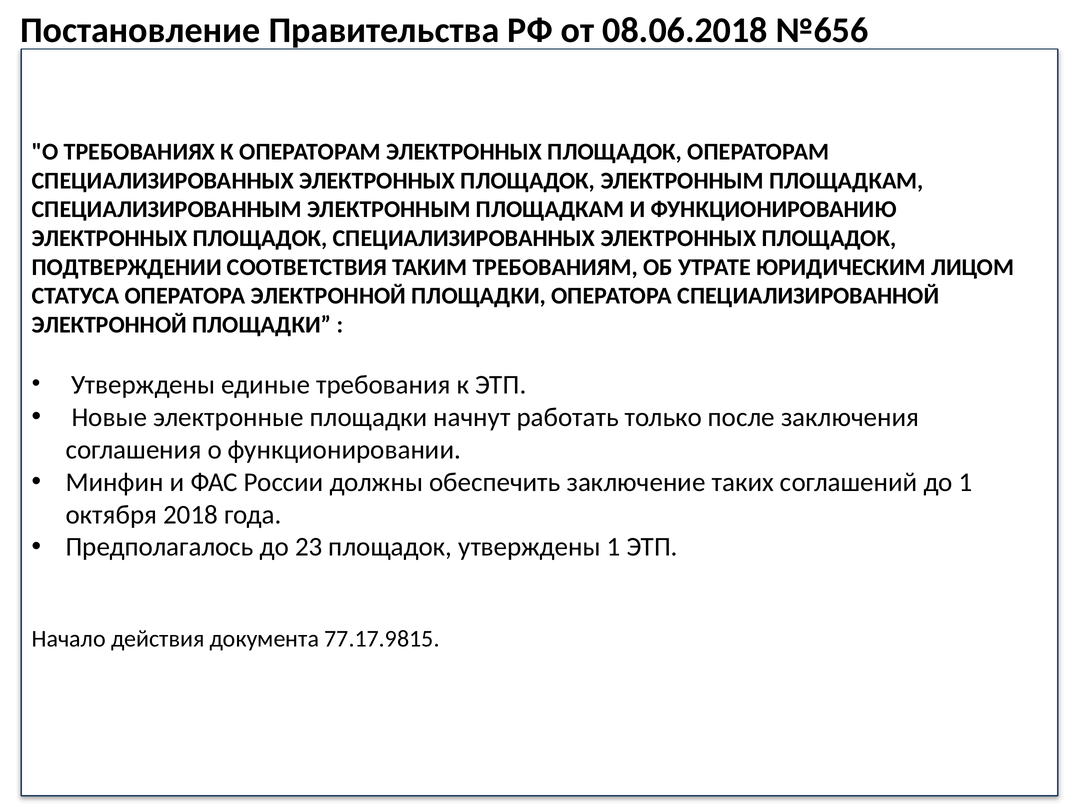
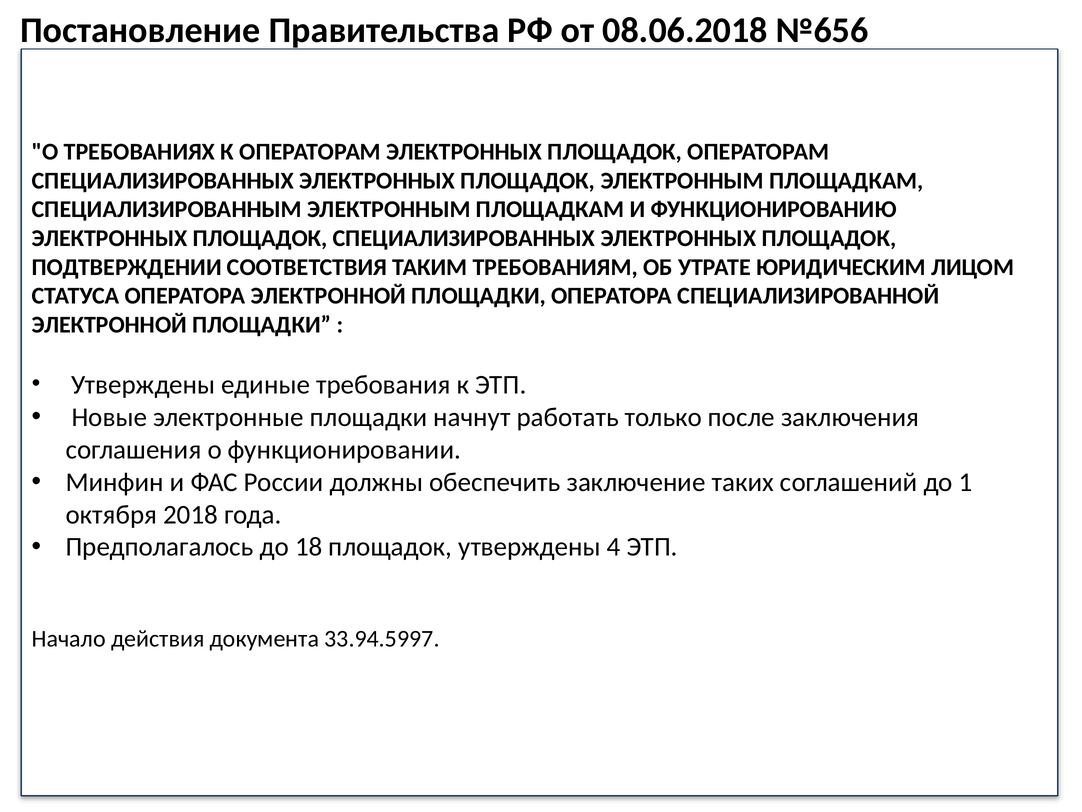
23: 23 -> 18
утверждены 1: 1 -> 4
77.17.9815: 77.17.9815 -> 33.94.5997
